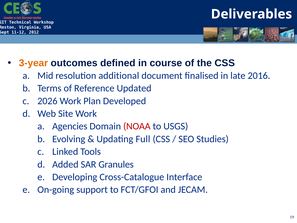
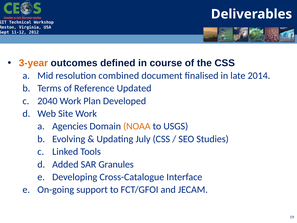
additional: additional -> combined
2016: 2016 -> 2014
2026: 2026 -> 2040
NOAA colour: red -> orange
Full: Full -> July
